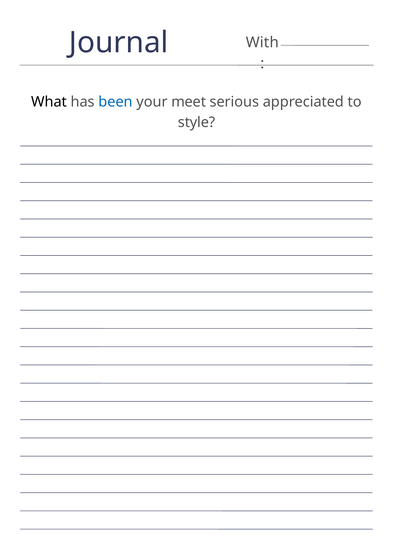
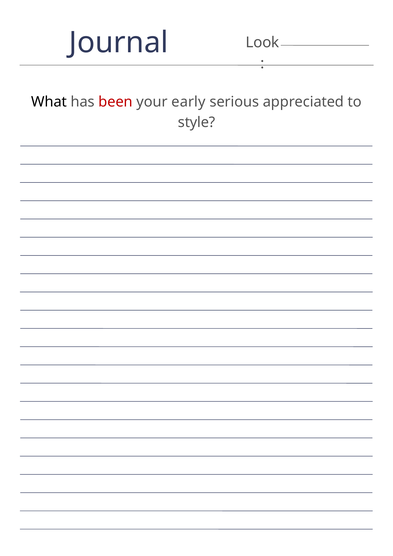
With: With -> Look
been colour: blue -> red
meet: meet -> early
